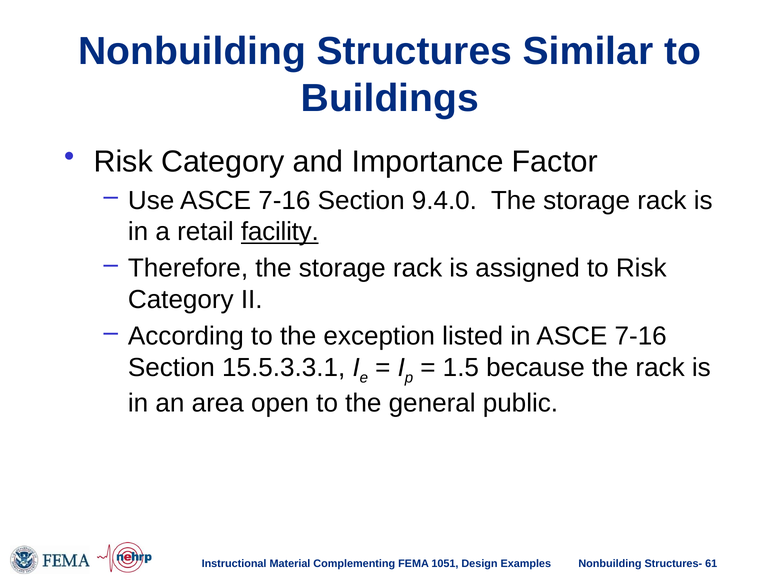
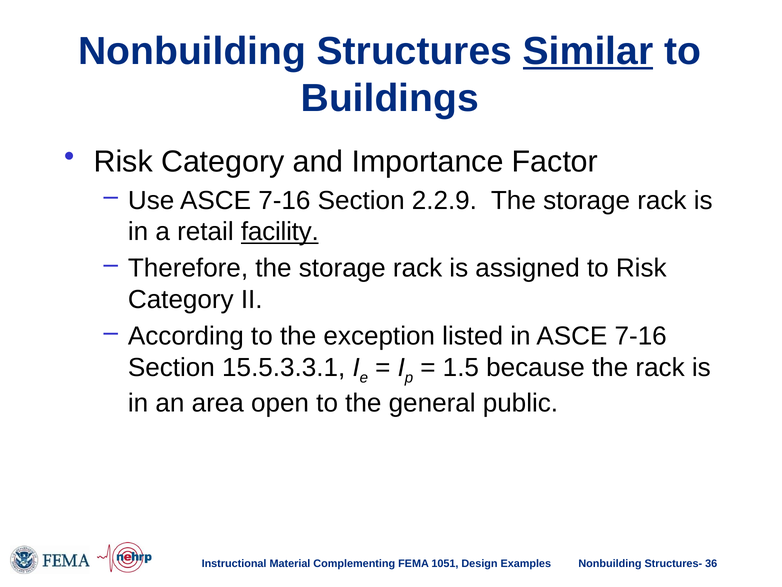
Similar underline: none -> present
9.4.0: 9.4.0 -> 2.2.9
61: 61 -> 36
